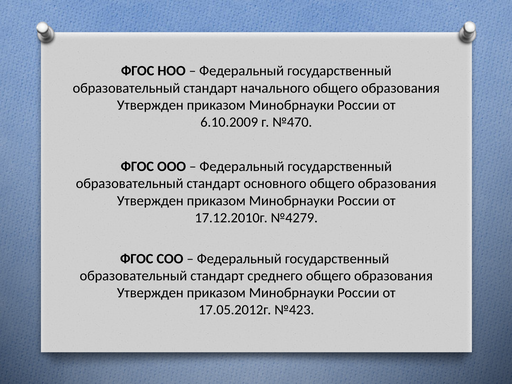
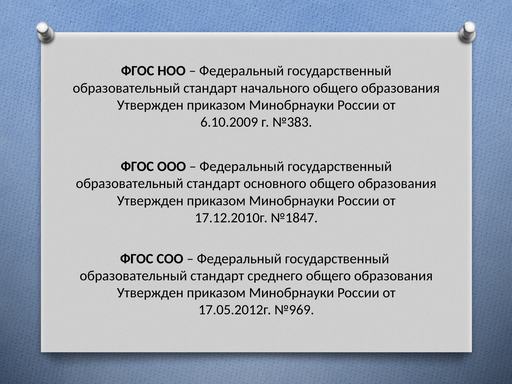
№470: №470 -> №383
№4279: №4279 -> №1847
№423: №423 -> №969
